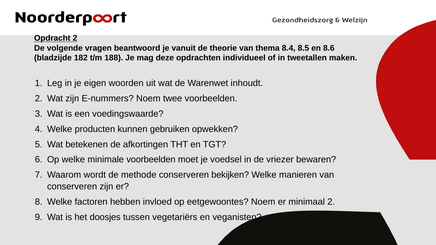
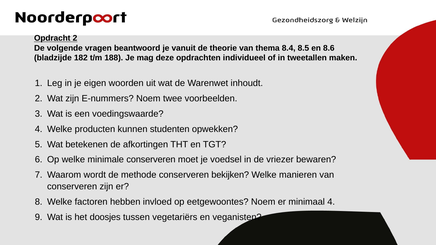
gebruiken: gebruiken -> studenten
minimale voorbeelden: voorbeelden -> conserveren
minimaal 2: 2 -> 4
